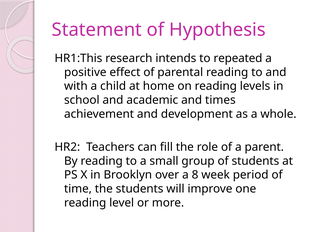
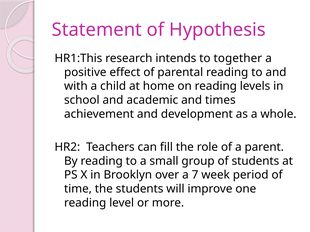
repeated: repeated -> together
8: 8 -> 7
